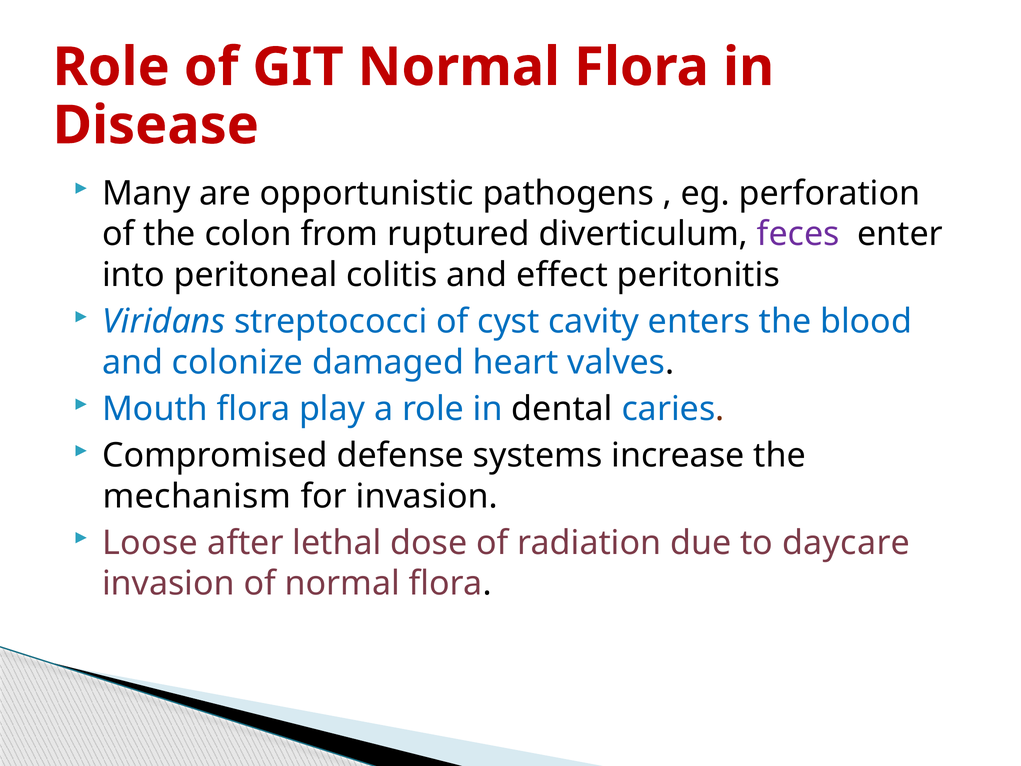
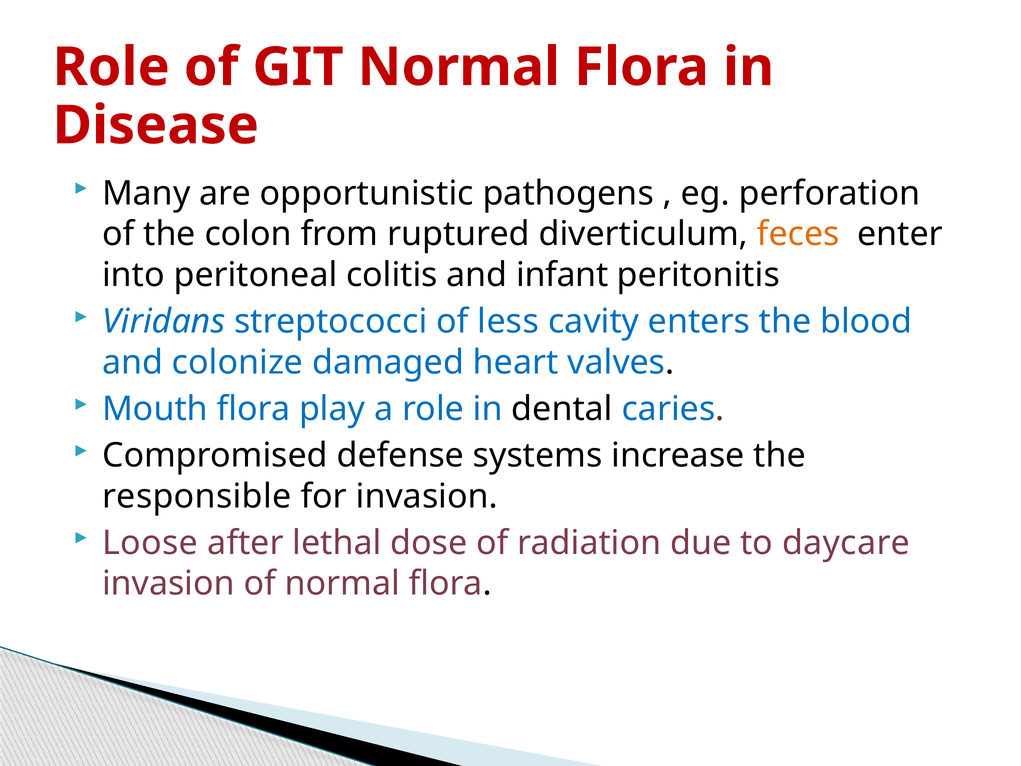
feces colour: purple -> orange
effect: effect -> infant
cyst: cyst -> less
mechanism: mechanism -> responsible
